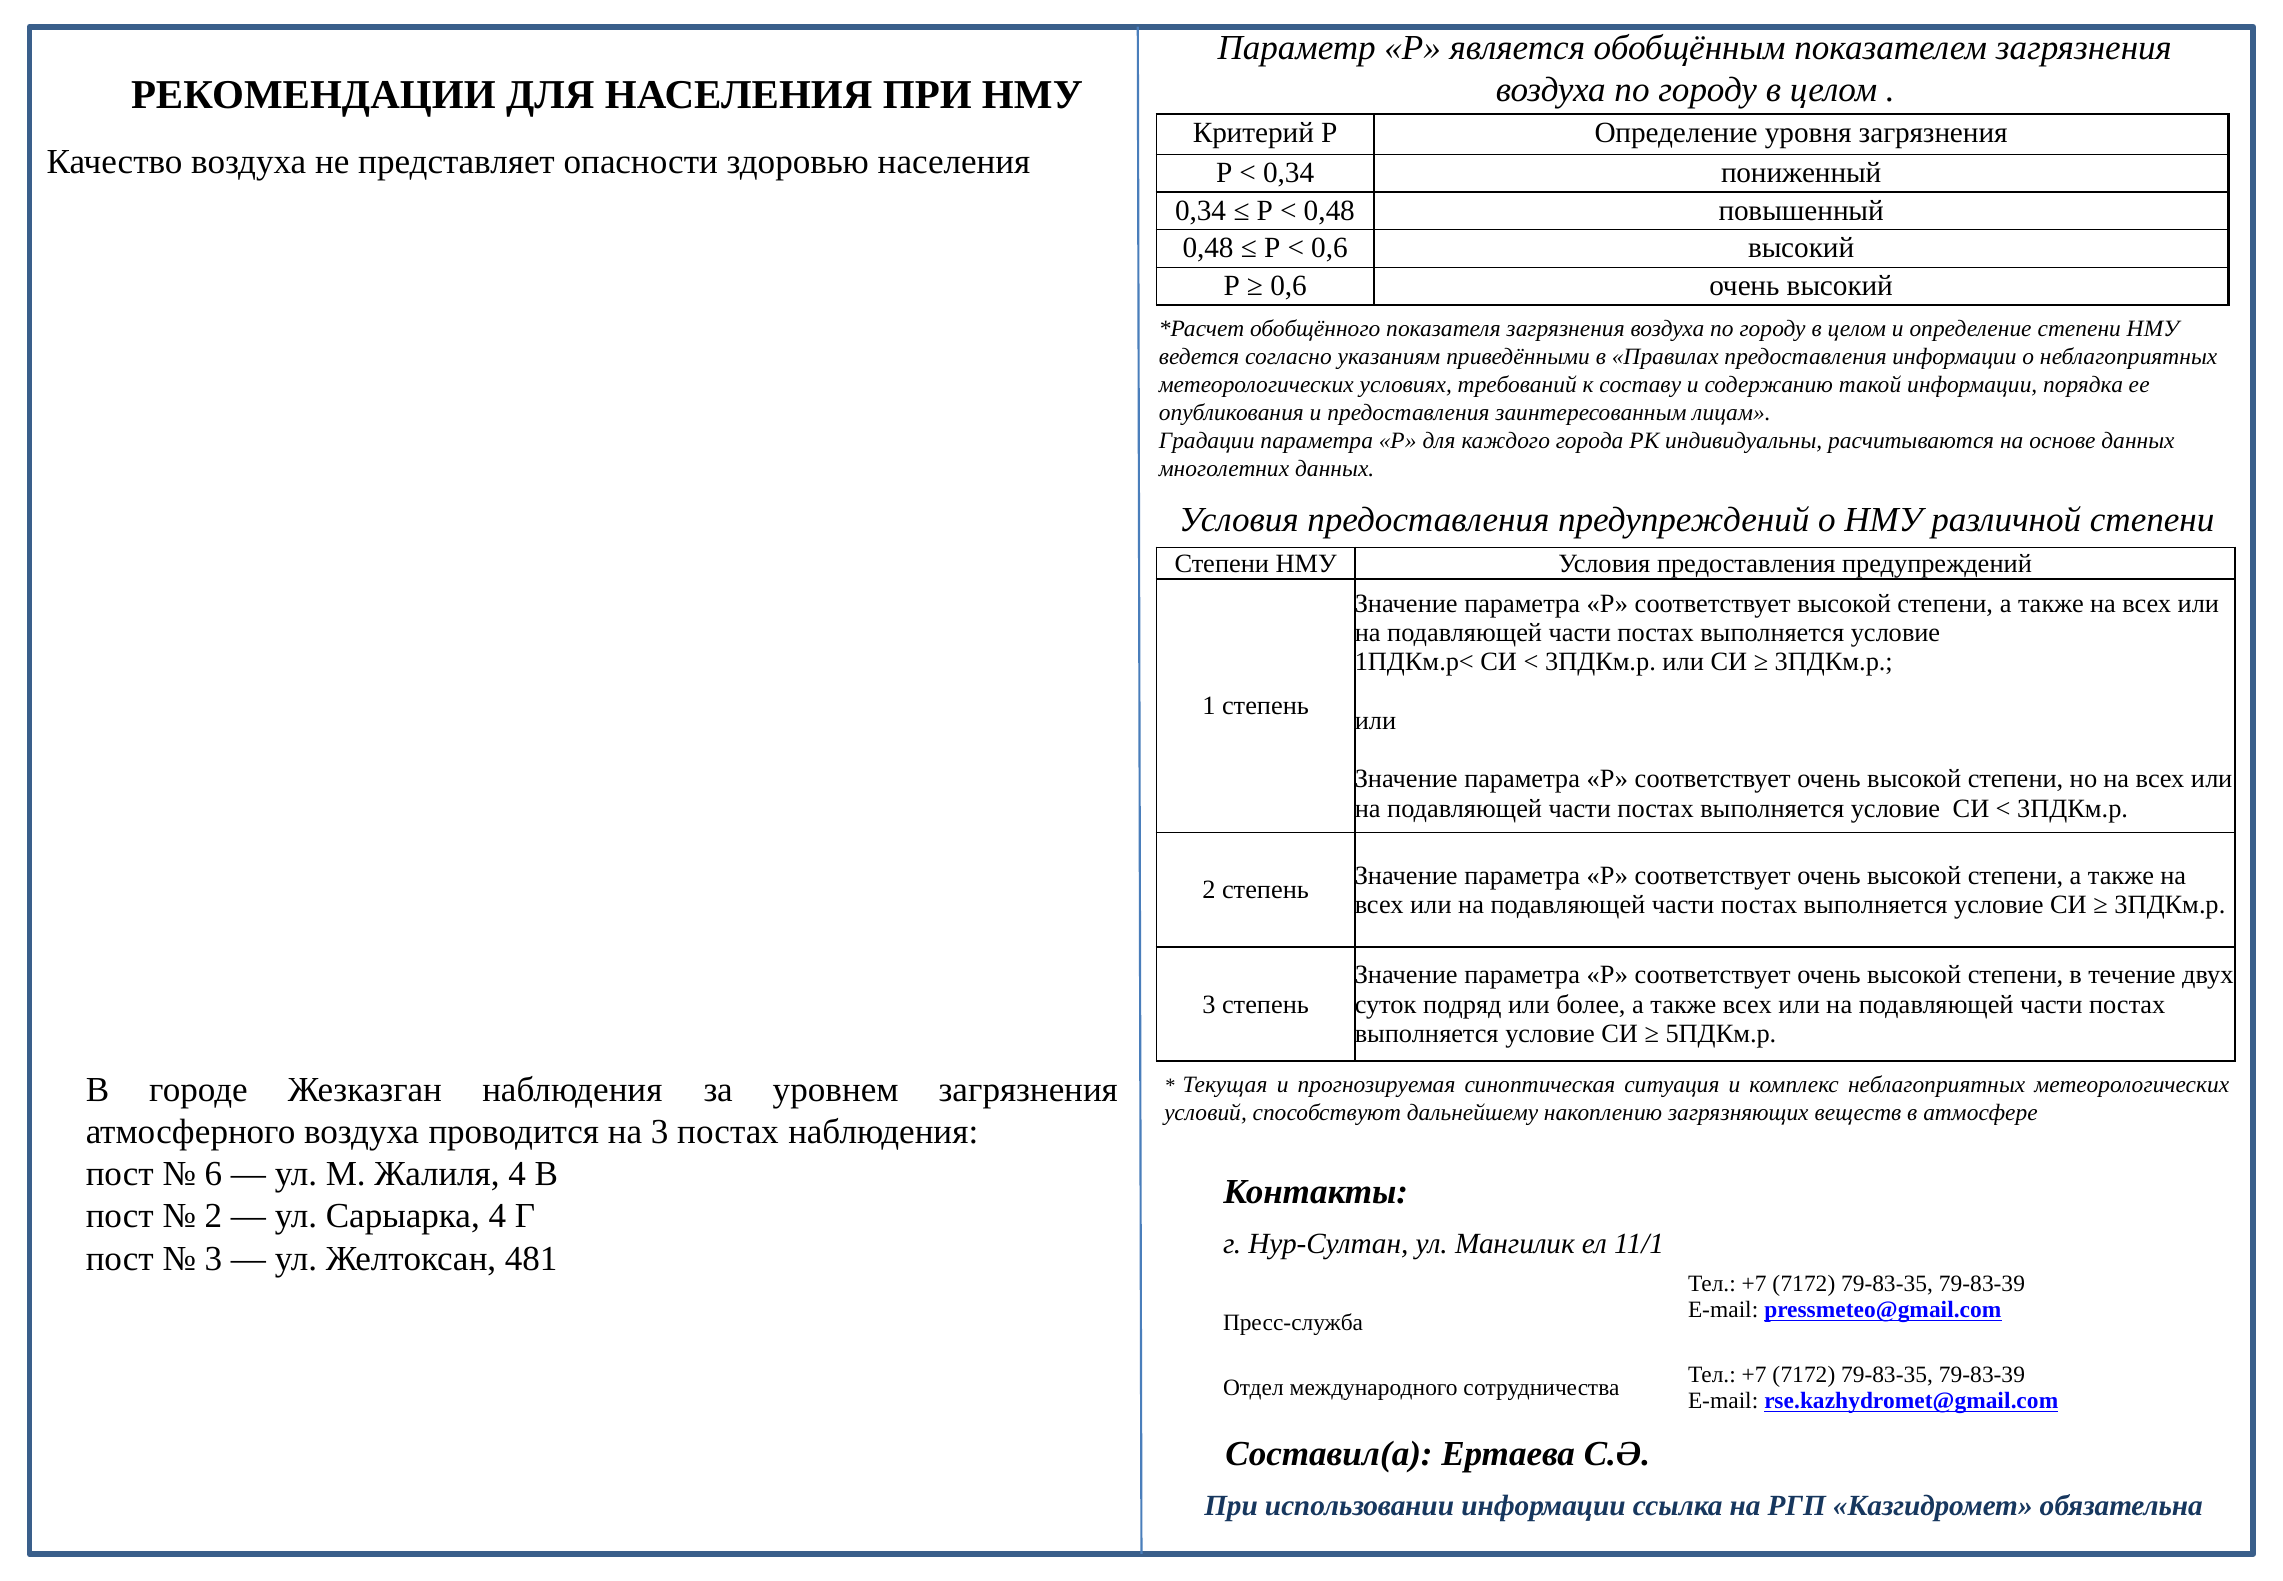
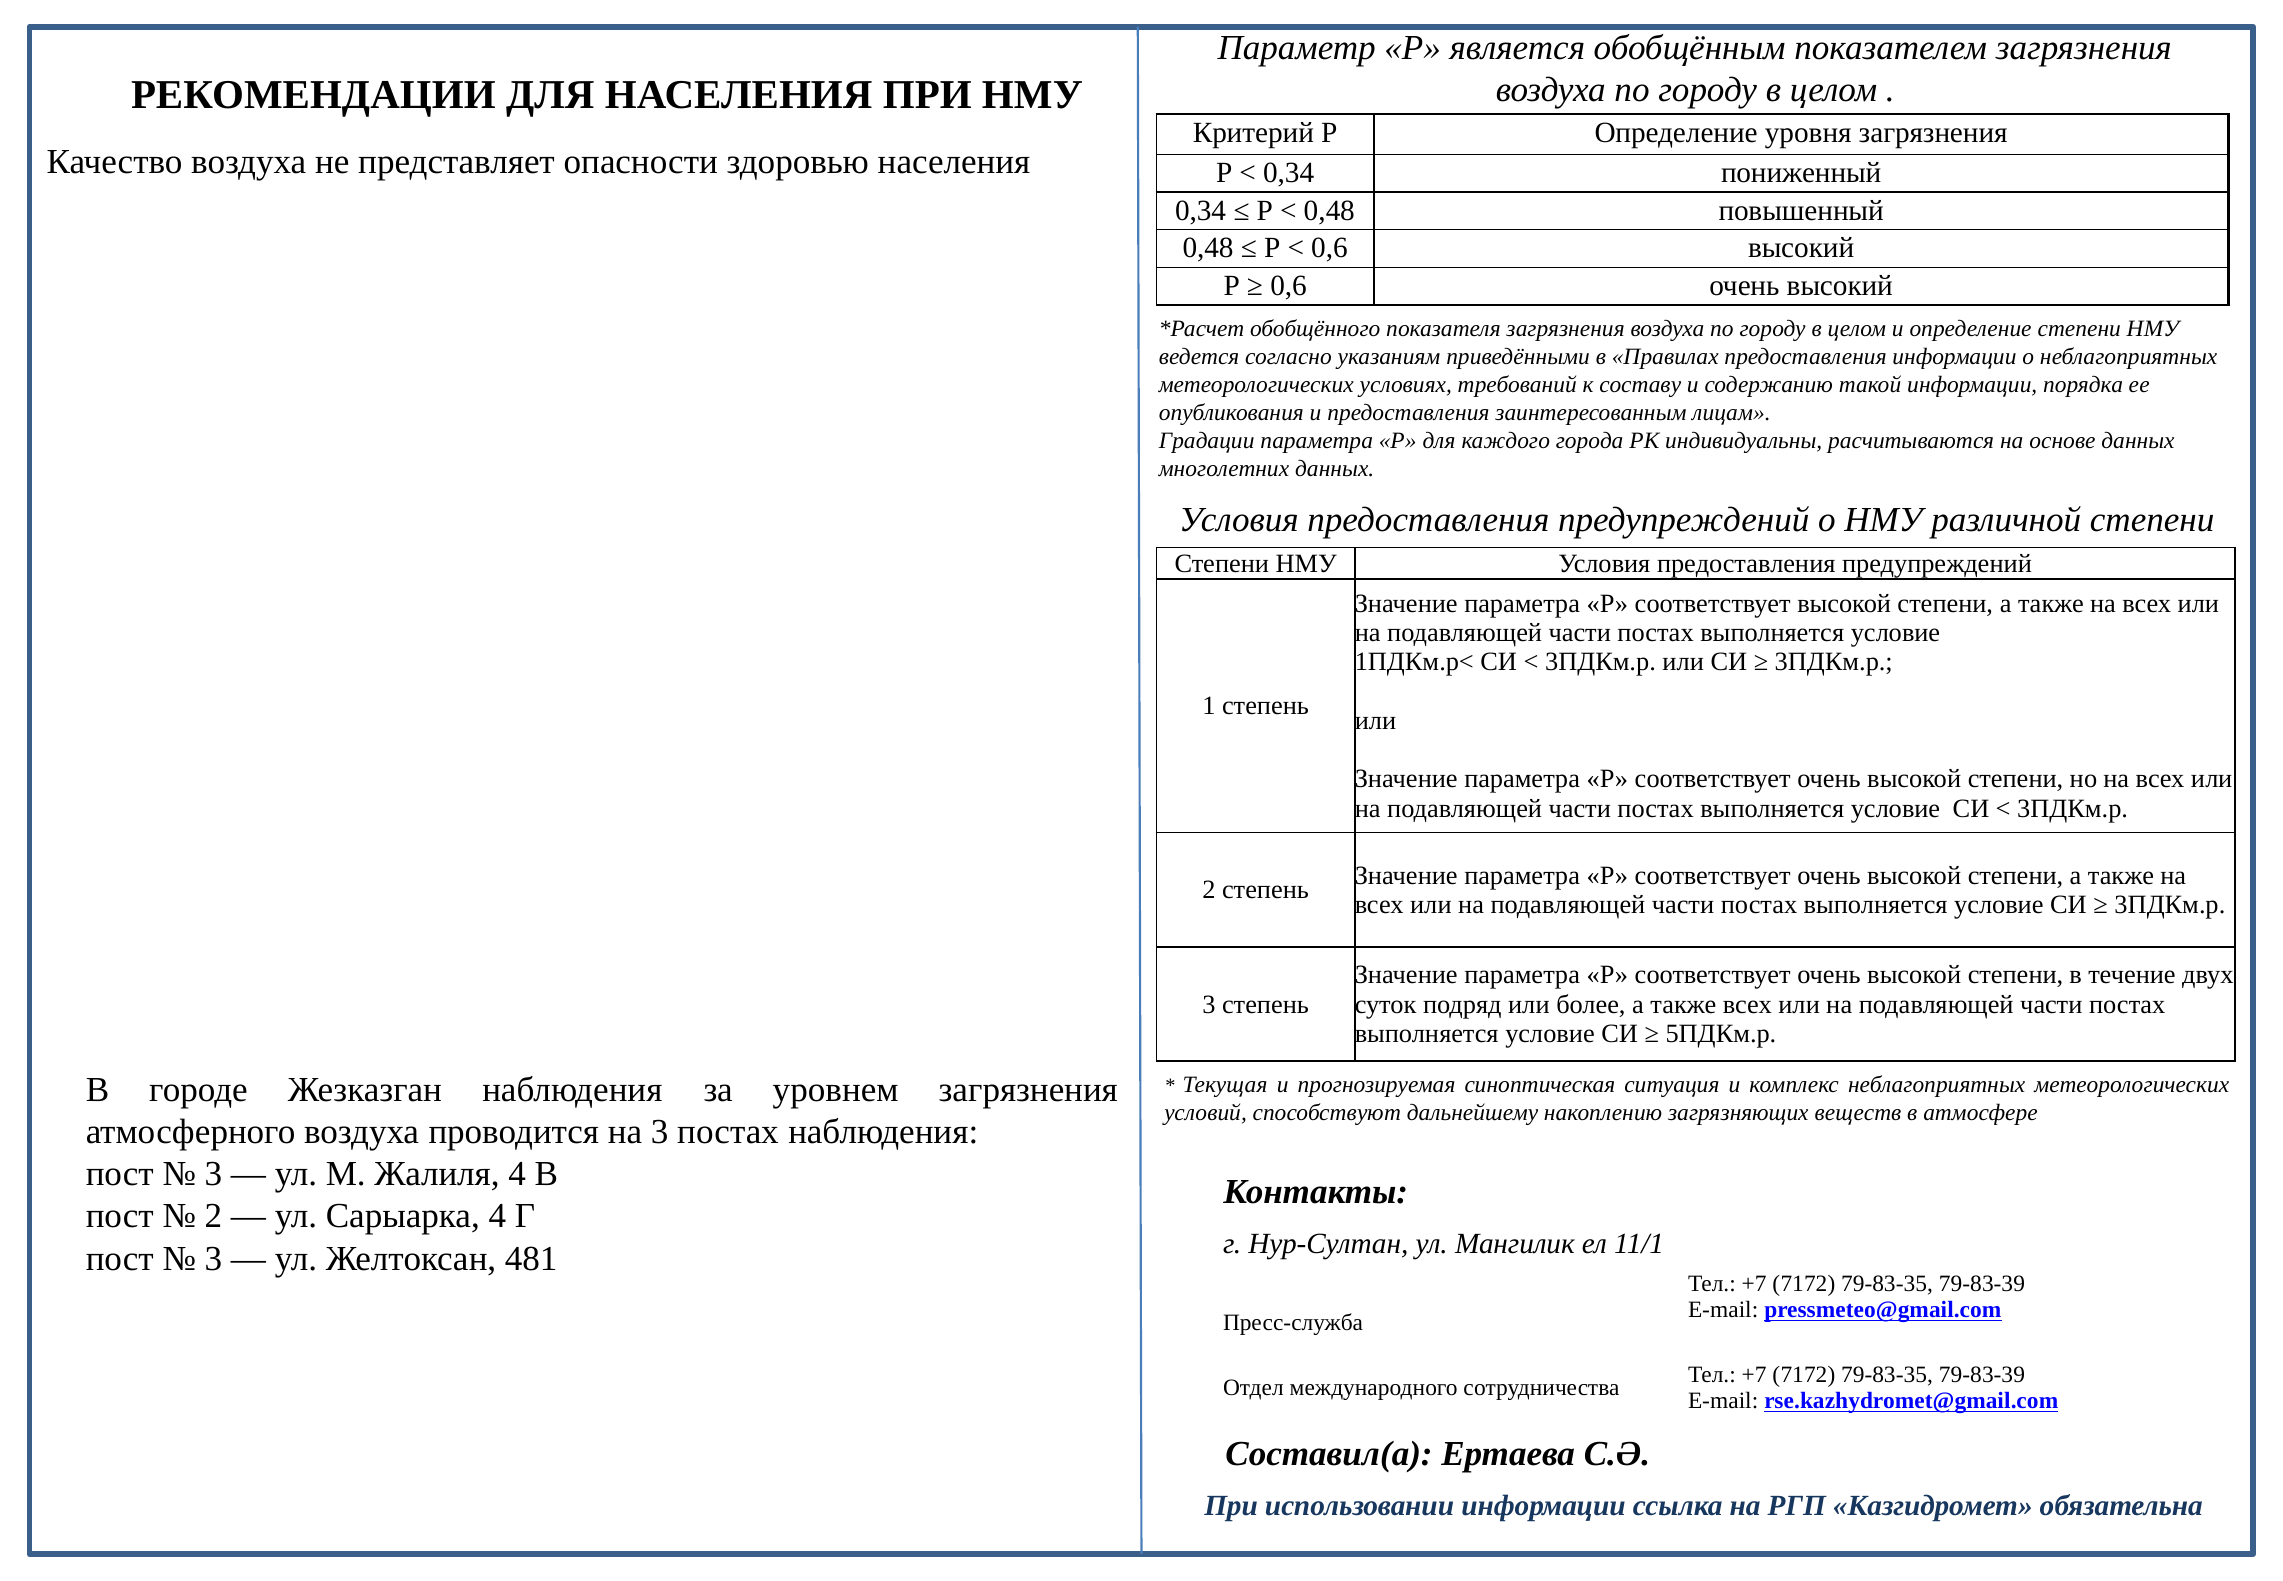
6 at (213, 1174): 6 -> 3
